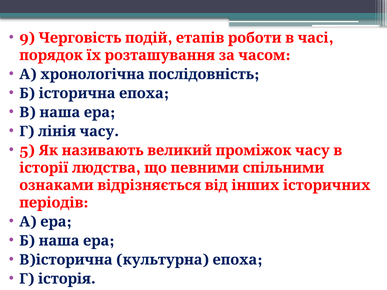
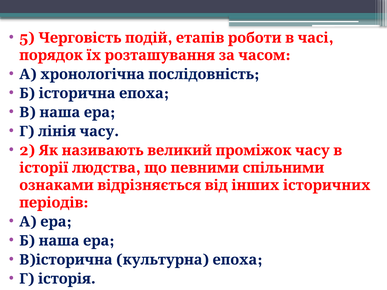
9: 9 -> 5
5: 5 -> 2
